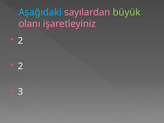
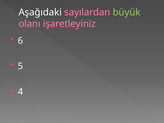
Aşağıdaki colour: light blue -> white
2 at (20, 41): 2 -> 6
2 at (20, 66): 2 -> 5
3: 3 -> 4
